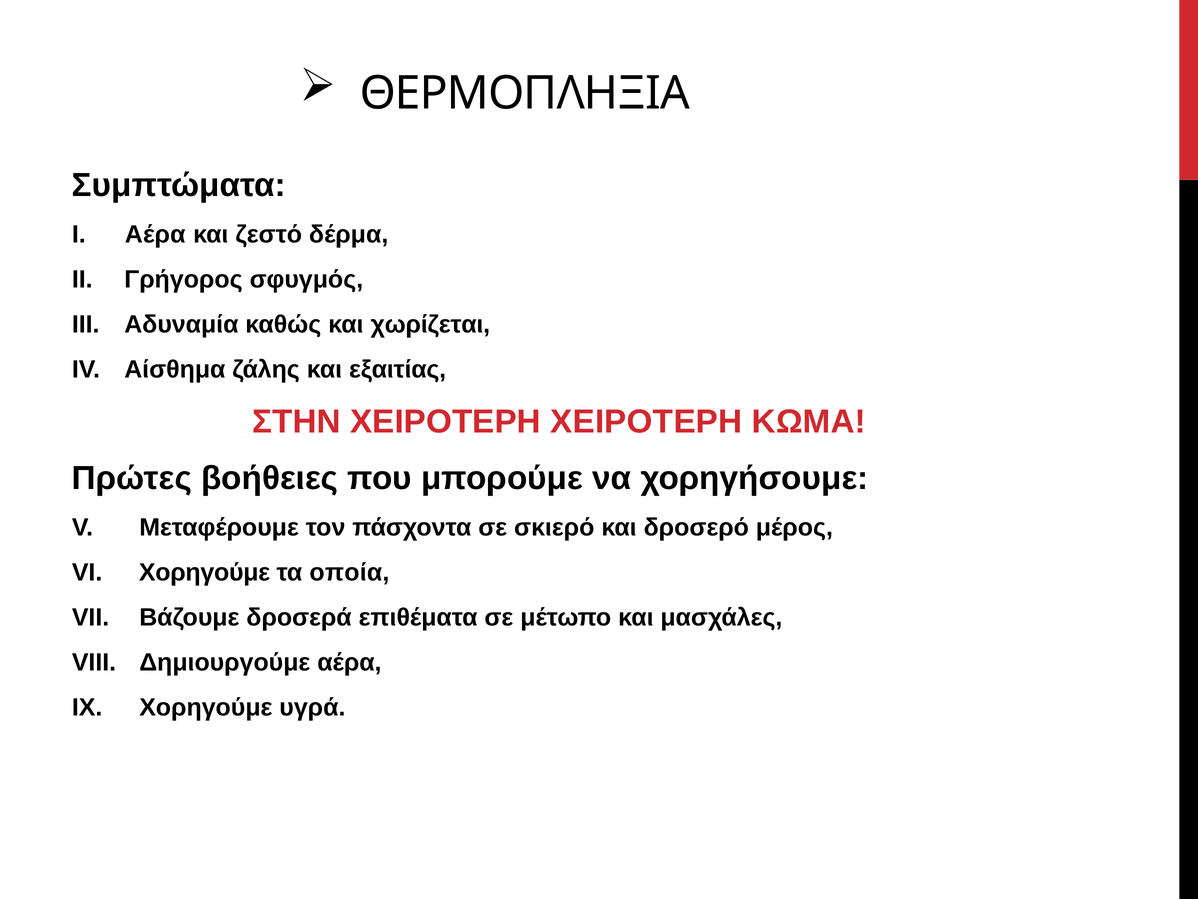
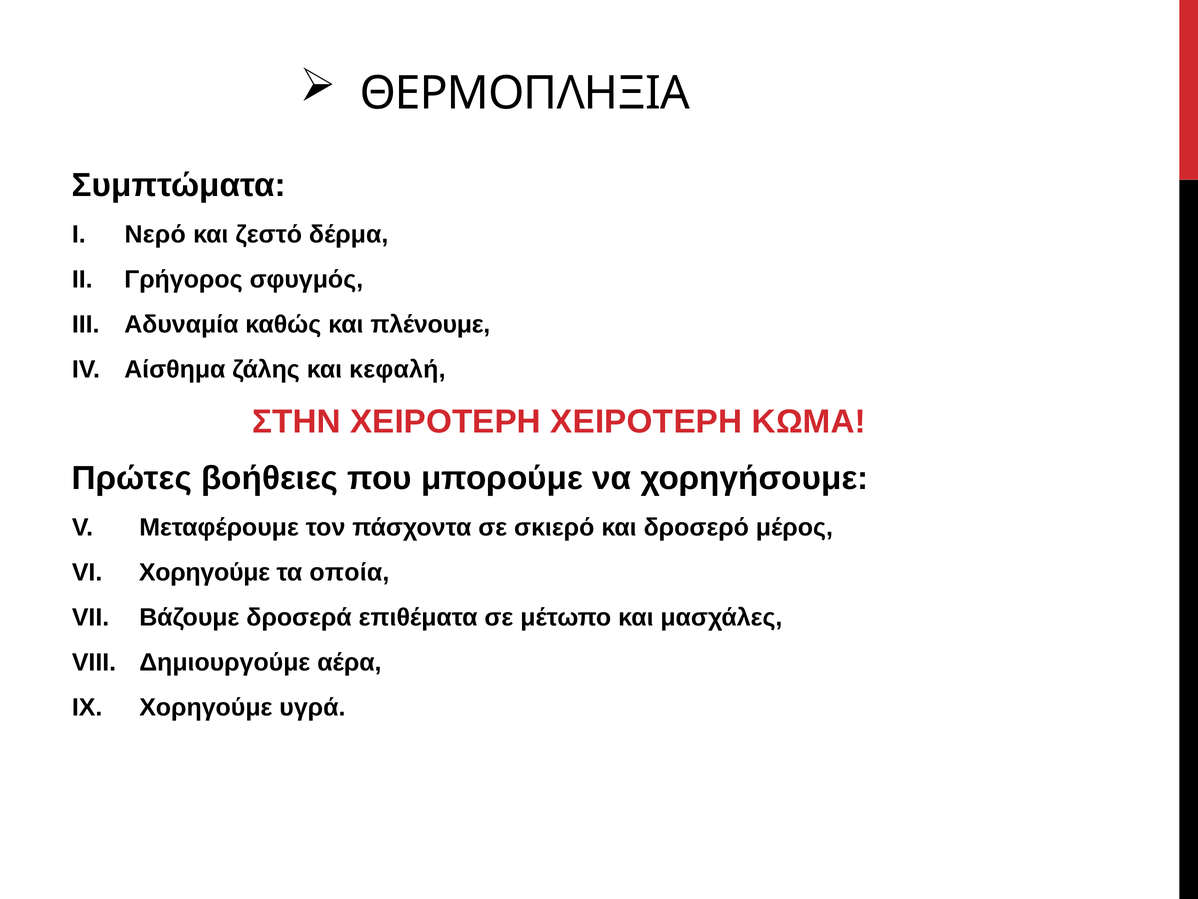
Αέρα at (155, 234): Αέρα -> Νερό
χωρίζεται: χωρίζεται -> πλένουμε
εξαιτίας: εξαιτίας -> κεφαλή
